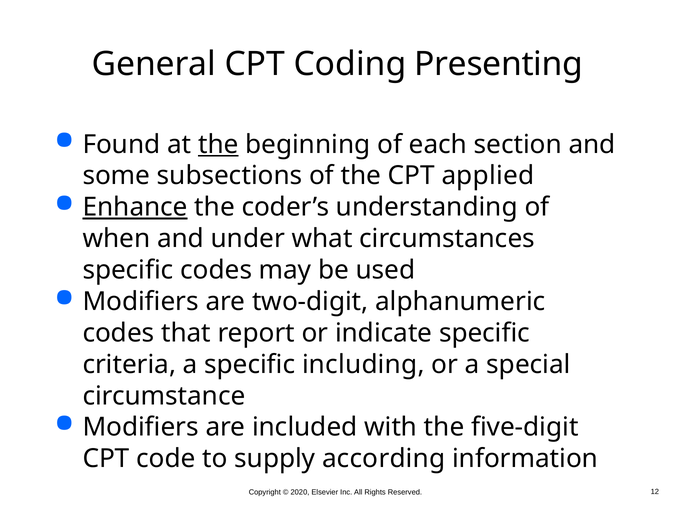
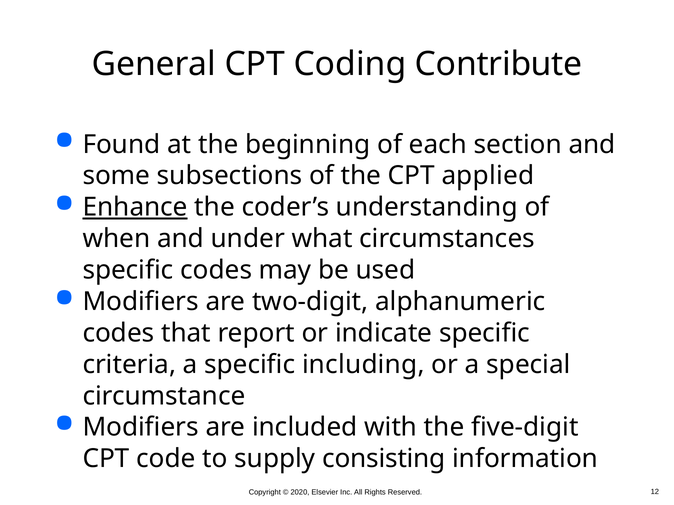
Presenting: Presenting -> Contribute
the at (218, 145) underline: present -> none
according: according -> consisting
